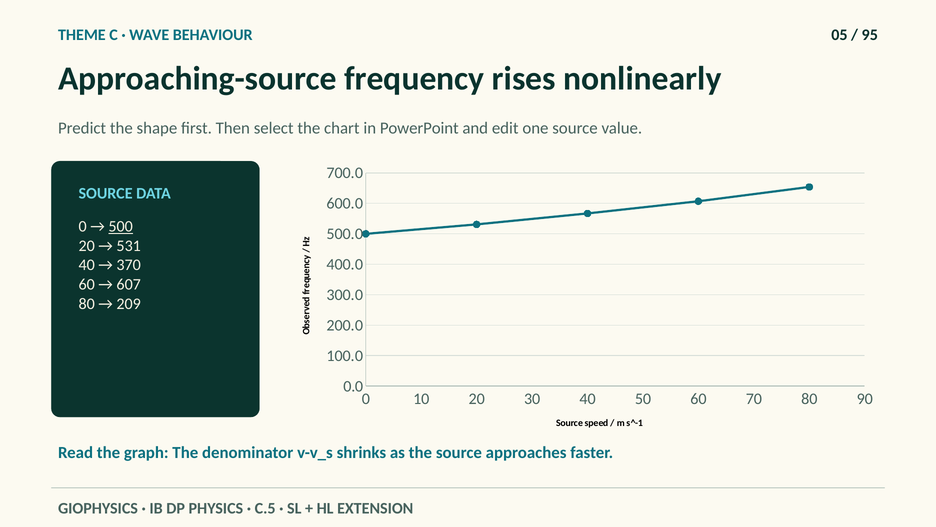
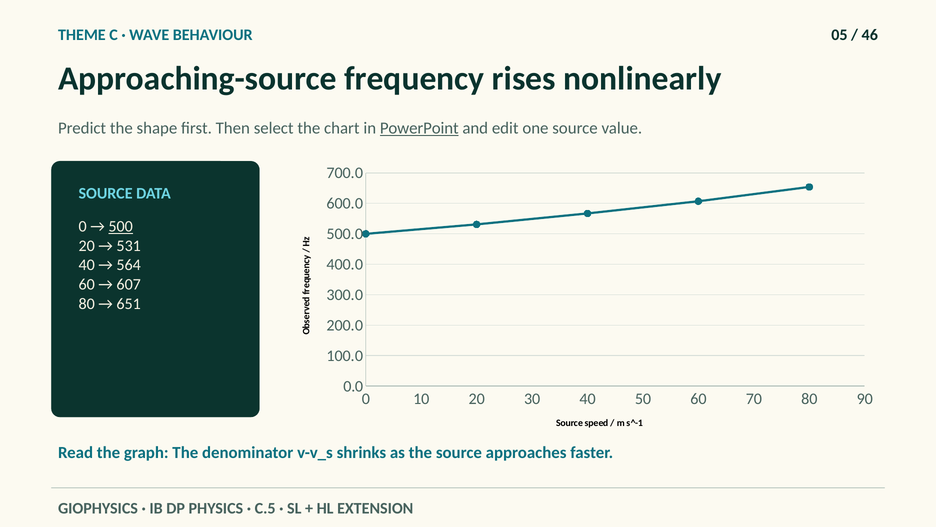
95: 95 -> 46
PowerPoint underline: none -> present
370: 370 -> 564
209: 209 -> 651
